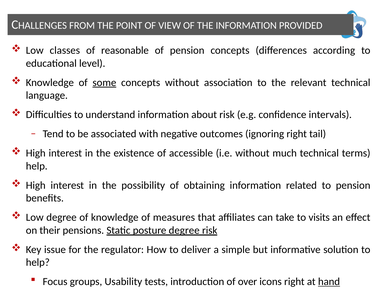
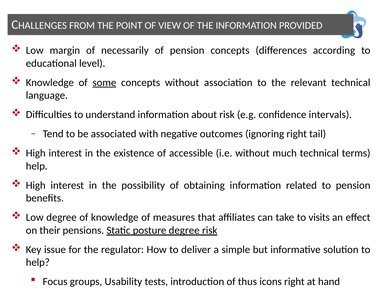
classes: classes -> margin
reasonable: reasonable -> necessarily
over: over -> thus
hand underline: present -> none
